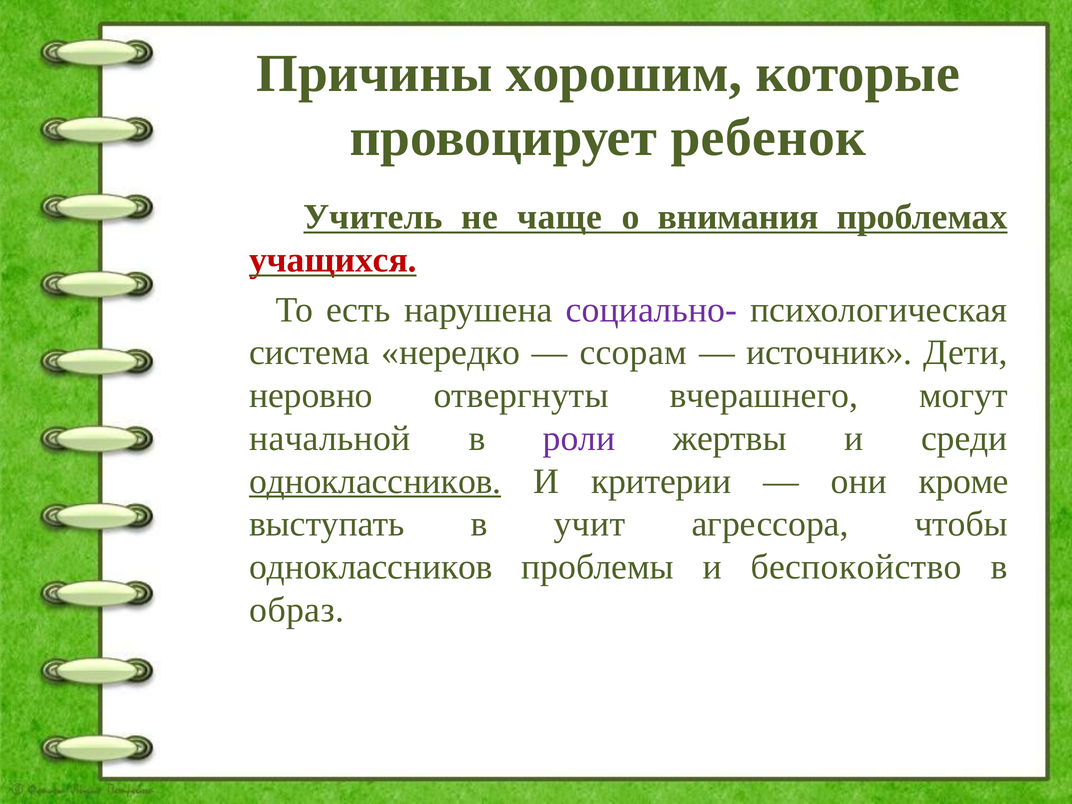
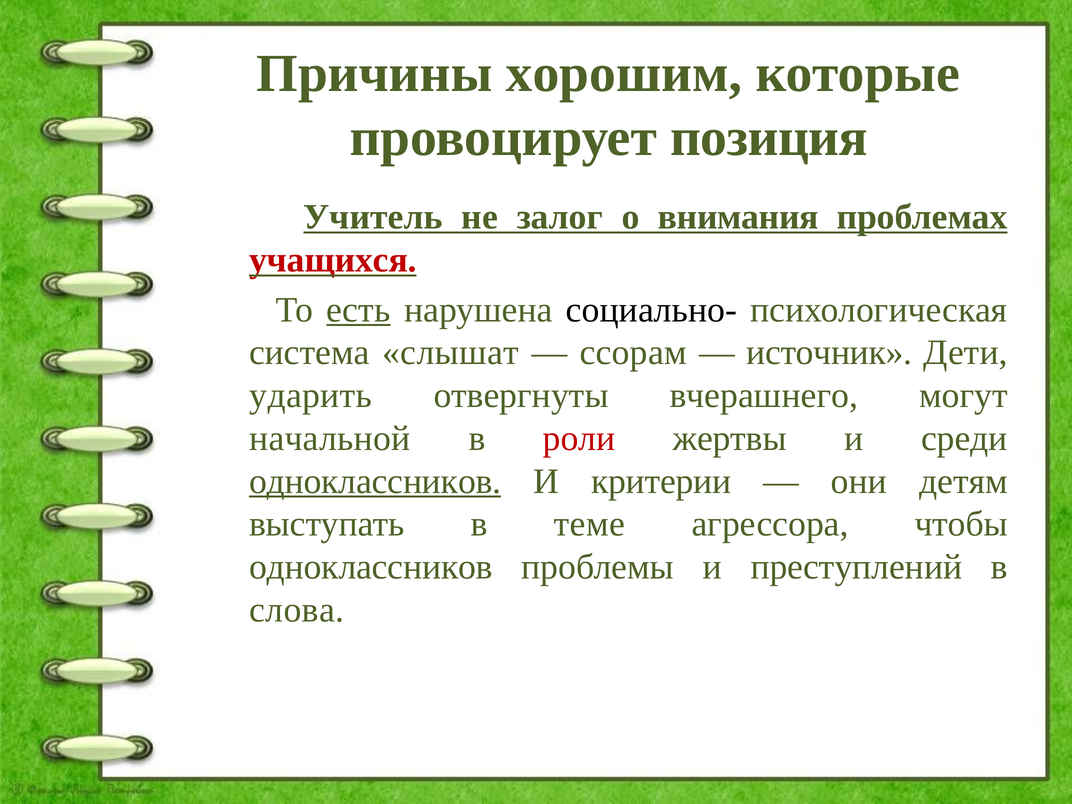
ребенок: ребенок -> позиция
чаще: чаще -> залог
есть underline: none -> present
социально- colour: purple -> black
нередко: нередко -> слышат
неровно: неровно -> ударить
роли colour: purple -> red
кроме: кроме -> детям
учит: учит -> теме
беспокойство: беспокойство -> преступлений
образ: образ -> слова
